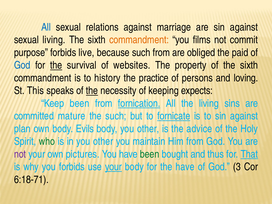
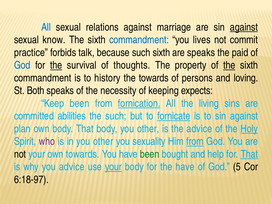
against at (244, 27) underline: none -> present
sexual living: living -> know
commandment at (139, 40) colour: orange -> blue
films: films -> lives
purpose: purpose -> practice
live: live -> talk
such from: from -> sixth
are obliged: obliged -> speaks
websites: websites -> thoughts
the at (229, 65) underline: none -> present
the practice: practice -> towards
This: This -> Both
the at (92, 91) underline: present -> none
mature: mature -> abilities
body Evils: Evils -> That
Holy underline: none -> present
who colour: green -> purple
maintain: maintain -> sexuality
from at (195, 141) underline: none -> present
not at (20, 154) colour: purple -> black
own pictures: pictures -> towards
thus: thus -> help
you forbids: forbids -> advice
3: 3 -> 5
6:18-71: 6:18-71 -> 6:18-97
